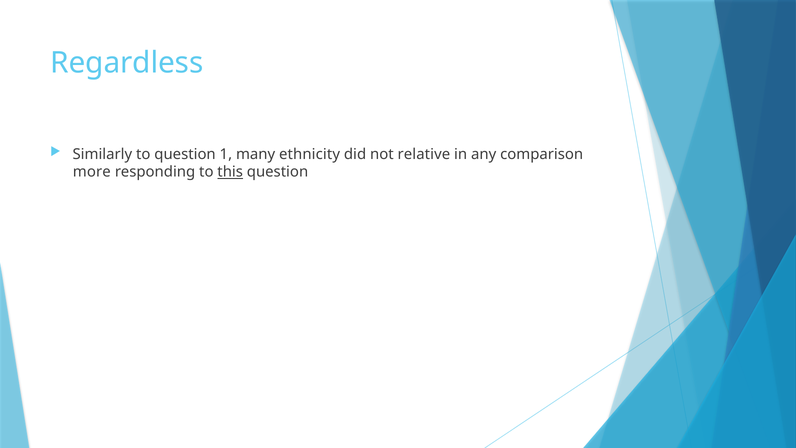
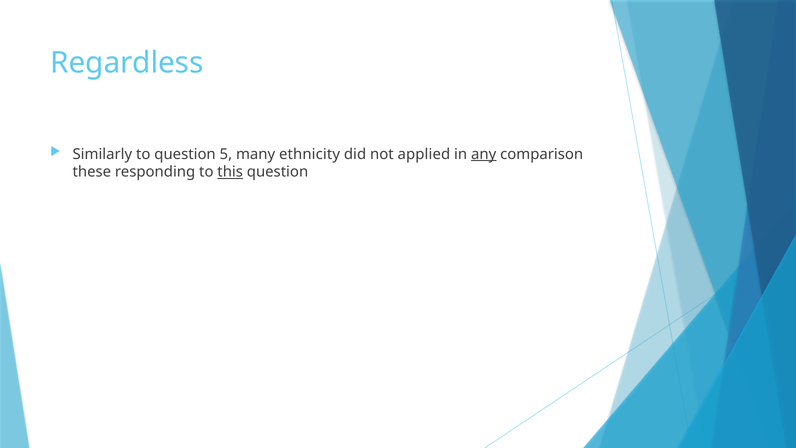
1: 1 -> 5
relative: relative -> applied
any underline: none -> present
more: more -> these
